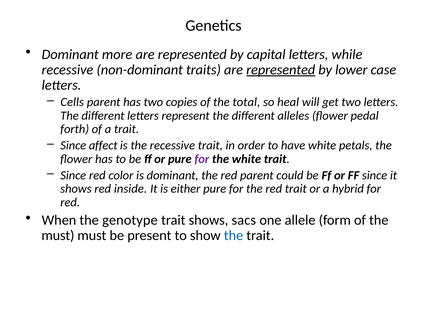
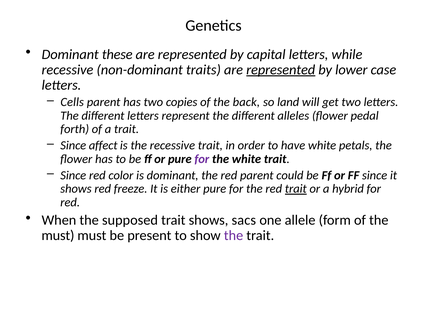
more: more -> these
total: total -> back
heal: heal -> land
inside: inside -> freeze
trait at (296, 189) underline: none -> present
genotype: genotype -> supposed
the at (234, 236) colour: blue -> purple
